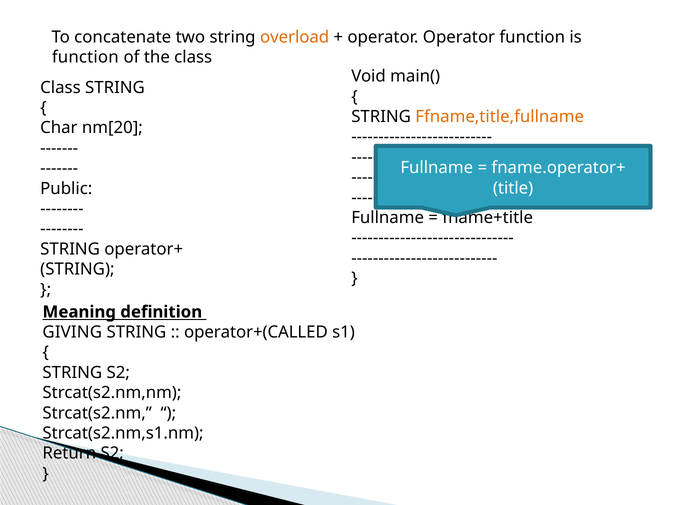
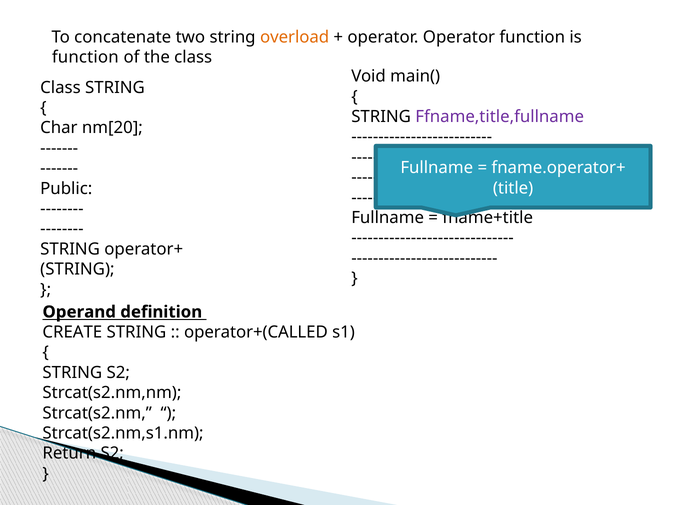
Ffname,title,fullname colour: orange -> purple
Meaning: Meaning -> Operand
GIVING: GIVING -> CREATE
